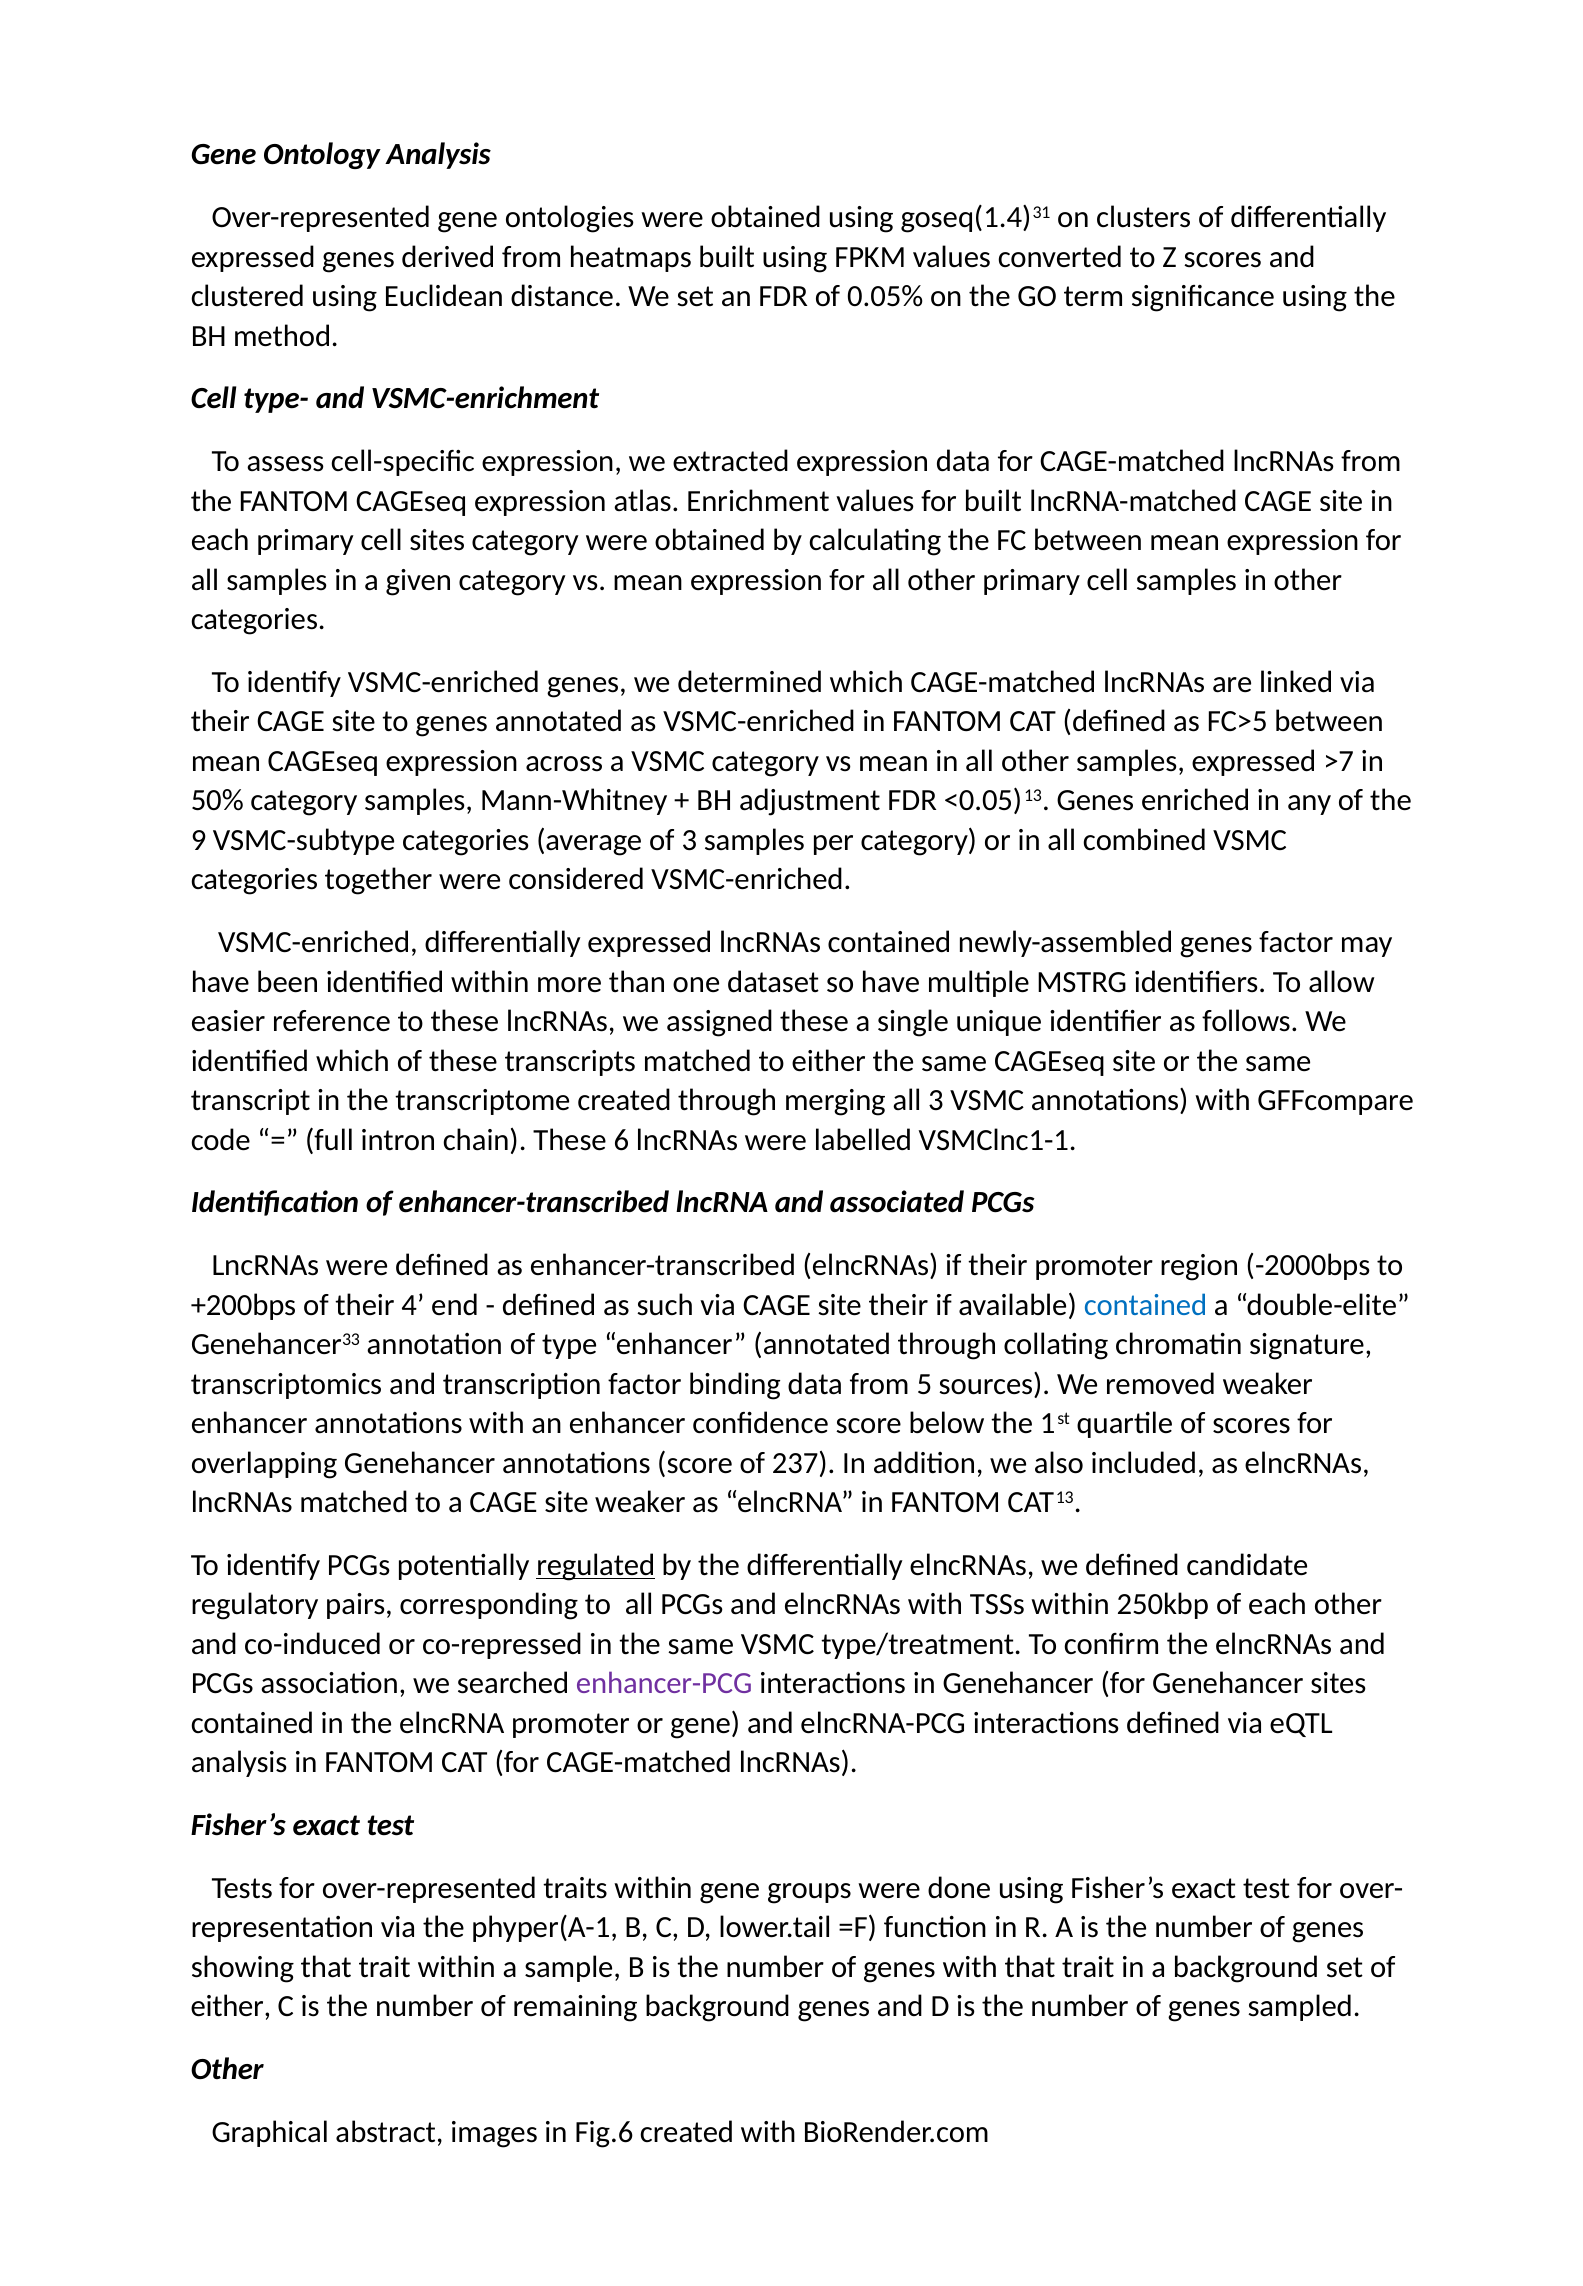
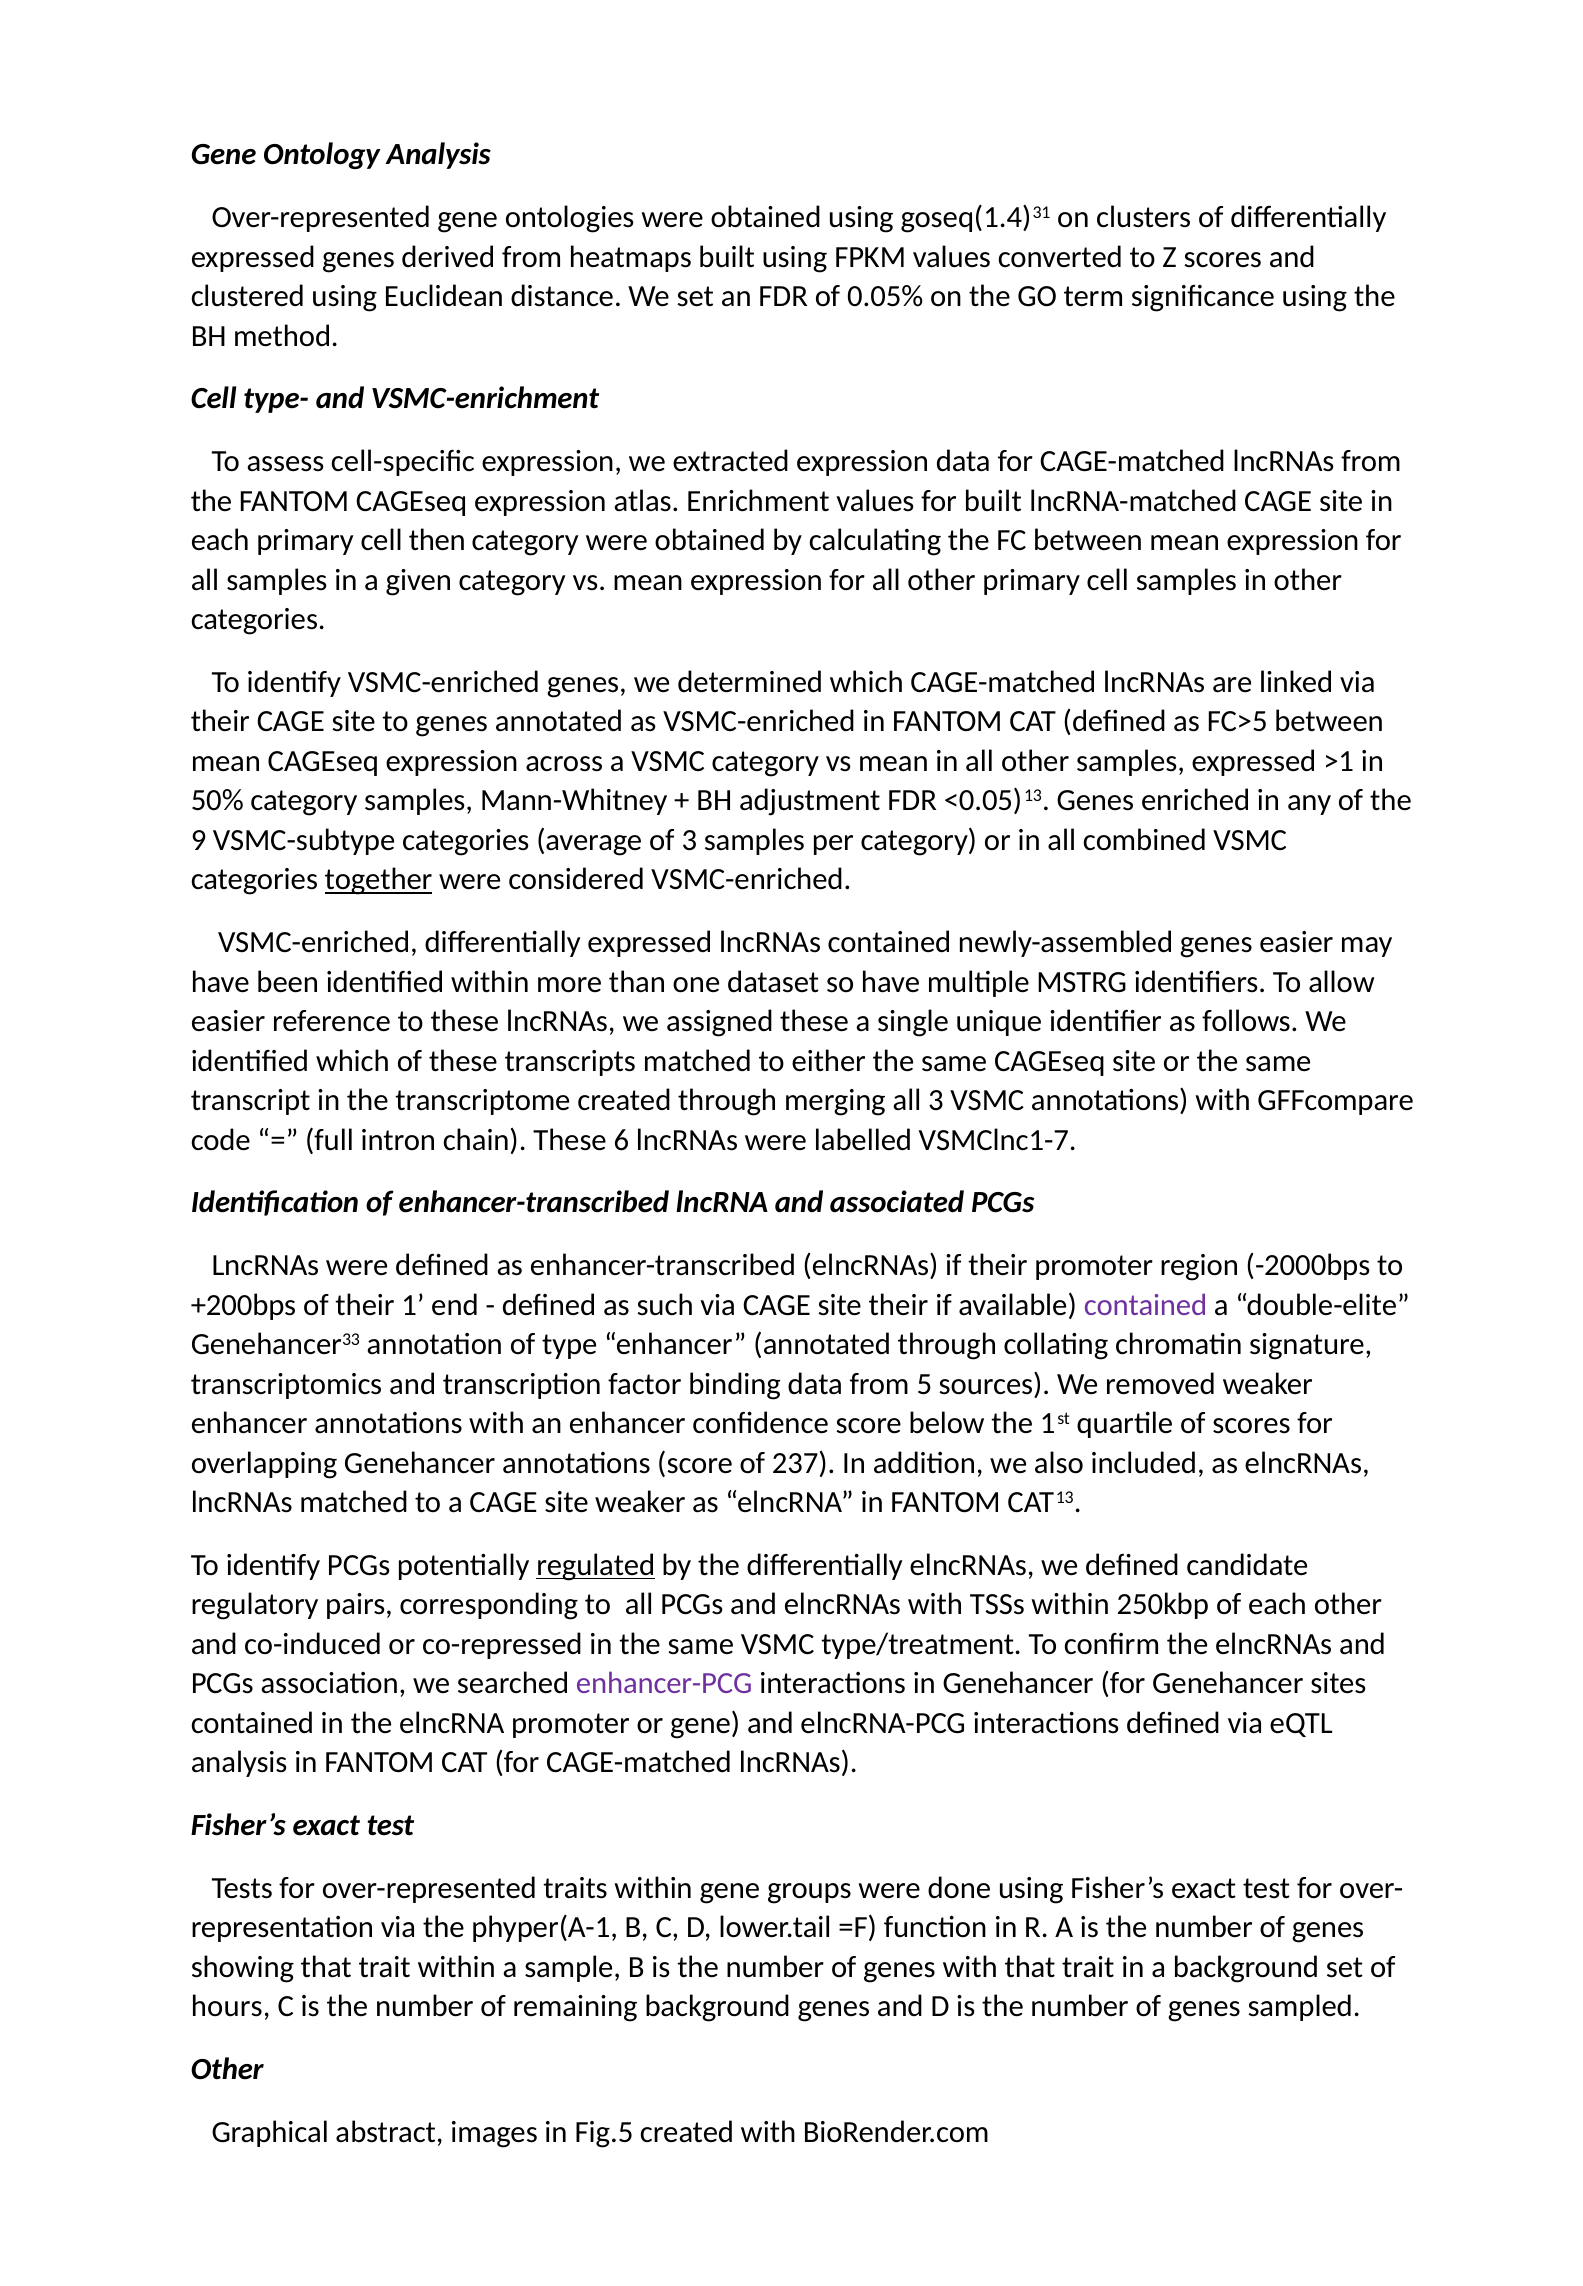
cell sites: sites -> then
>7: >7 -> >1
together underline: none -> present
genes factor: factor -> easier
VSMClnc1-1: VSMClnc1-1 -> VSMClnc1-7
4: 4 -> 1
contained at (1145, 1305) colour: blue -> purple
either at (231, 2007): either -> hours
Fig.6: Fig.6 -> Fig.5
